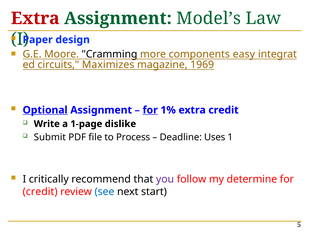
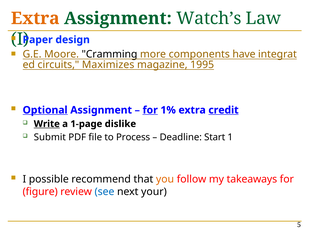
Extra at (35, 18) colour: red -> orange
Model’s: Model’s -> Watch’s
easy: easy -> have
1969: 1969 -> 1995
credit at (224, 110) underline: none -> present
Write underline: none -> present
Uses: Uses -> Start
critically: critically -> possible
you colour: purple -> orange
determine: determine -> takeaways
credit at (40, 192): credit -> figure
start: start -> your
